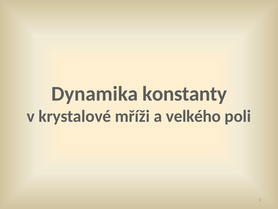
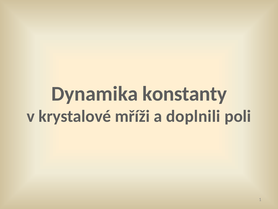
velkého: velkého -> doplnili
